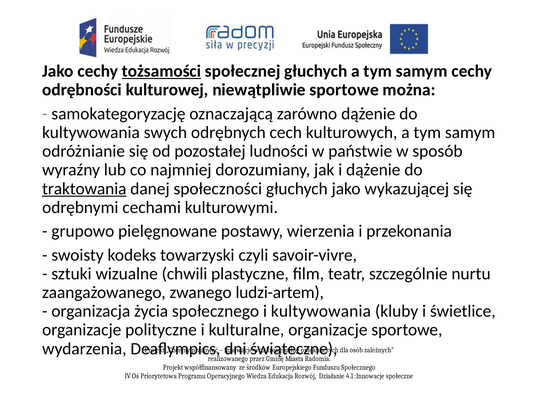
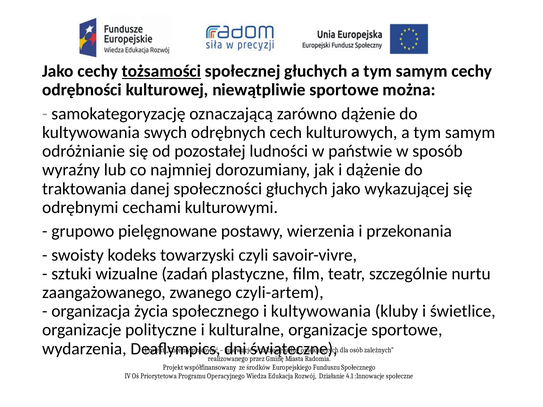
traktowania underline: present -> none
chwili: chwili -> zadań
ludzi-artem: ludzi-artem -> czyli-artem
